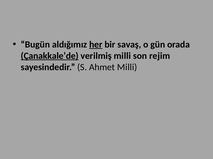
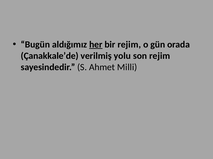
bir savaş: savaş -> rejim
Çanakkale’de underline: present -> none
verilmiş milli: milli -> yolu
